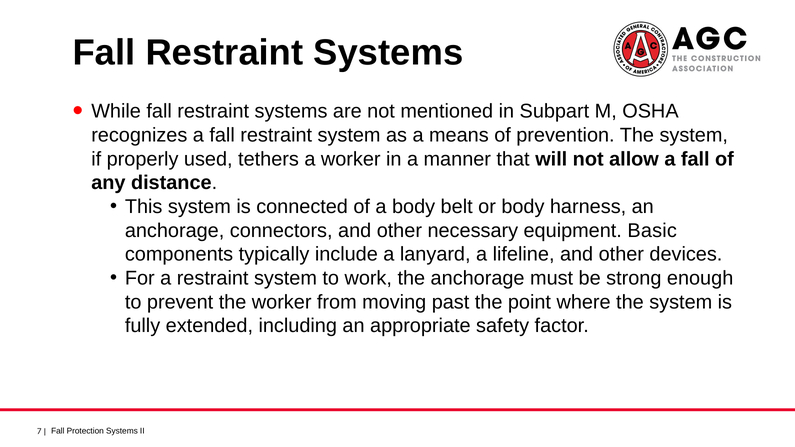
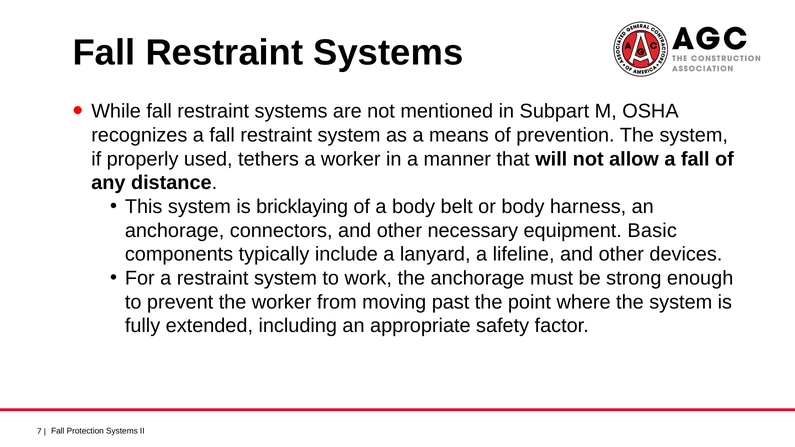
connected: connected -> bricklaying
